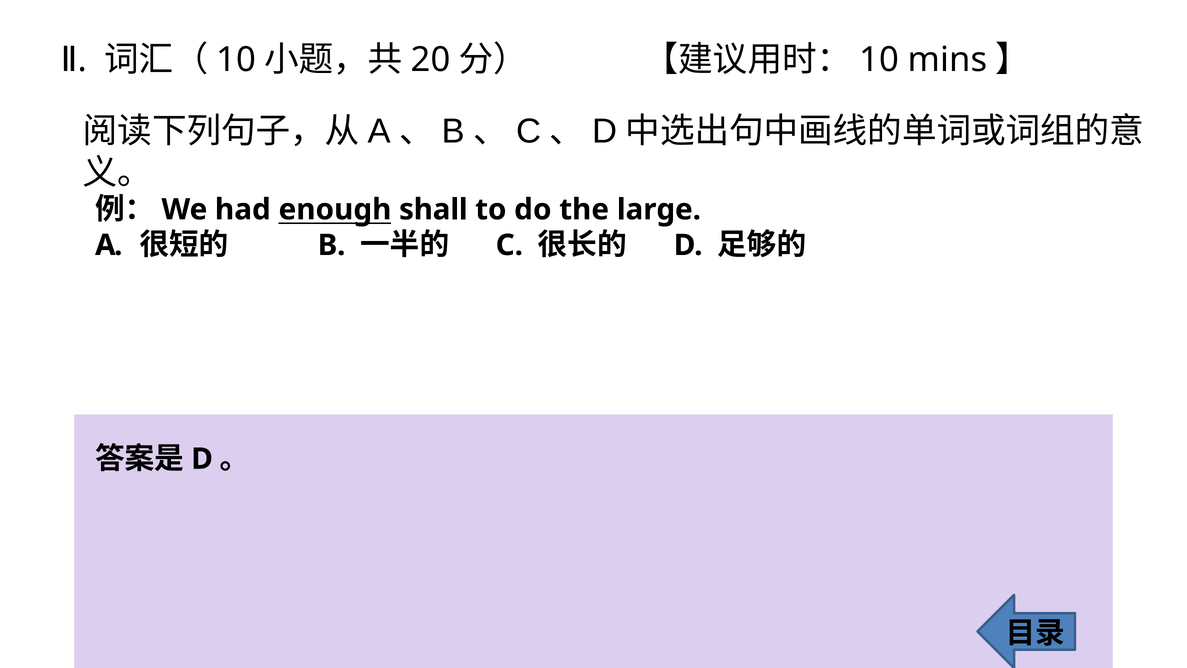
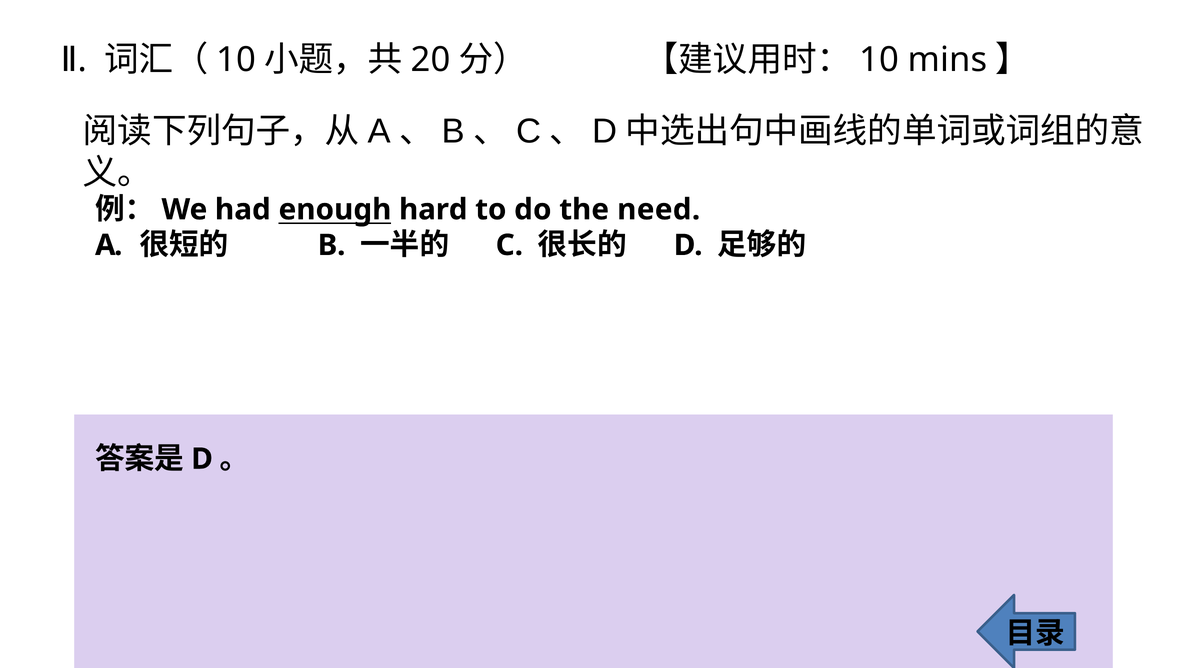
shall: shall -> hard
large: large -> need
